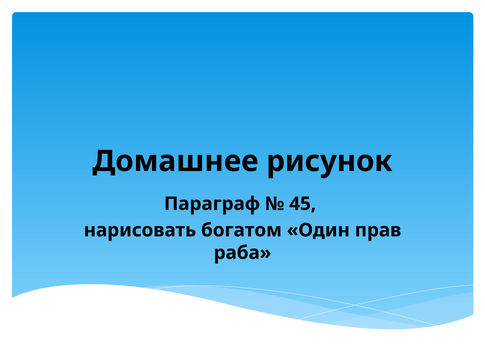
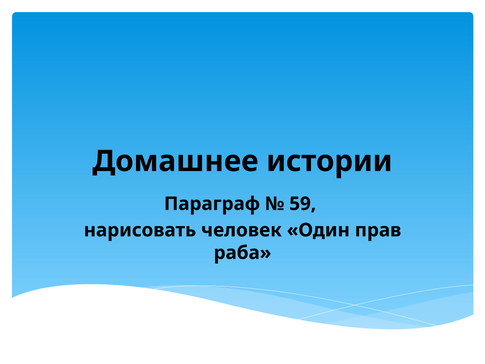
рисунок: рисунок -> истории
45: 45 -> 59
богатом: богатом -> человек
